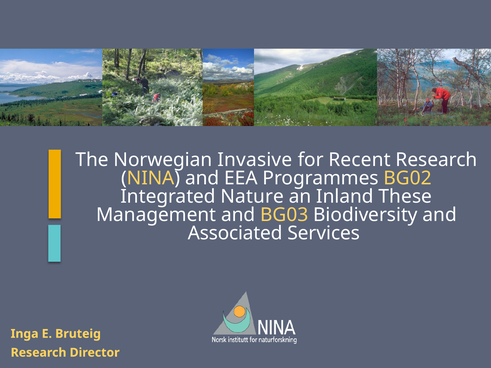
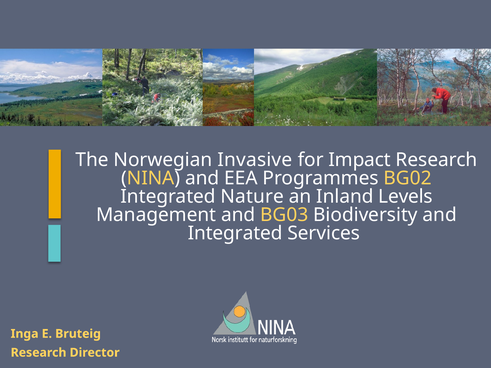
Recent: Recent -> Impact
These: These -> Levels
Associated at (235, 233): Associated -> Integrated
